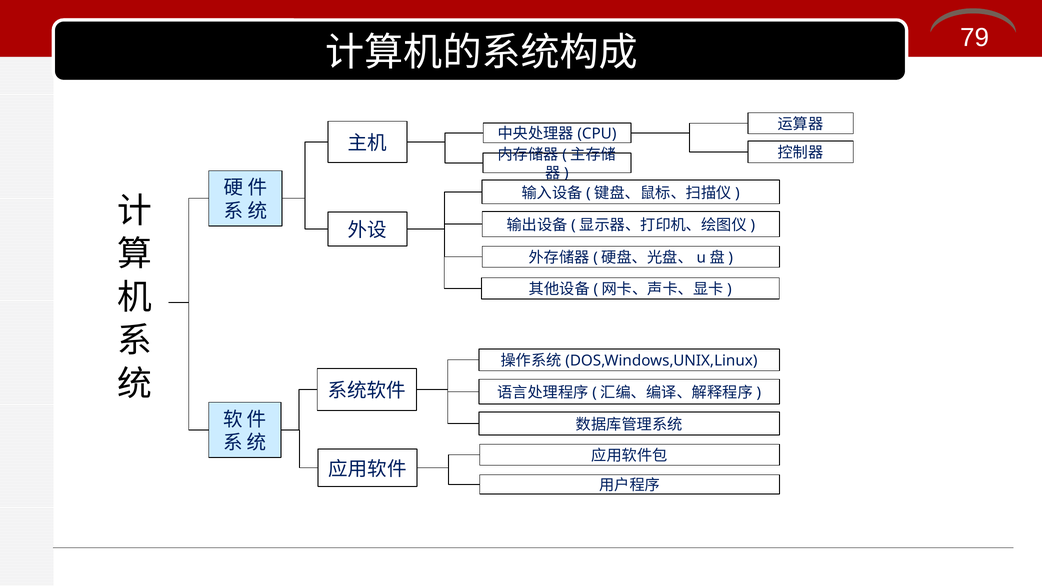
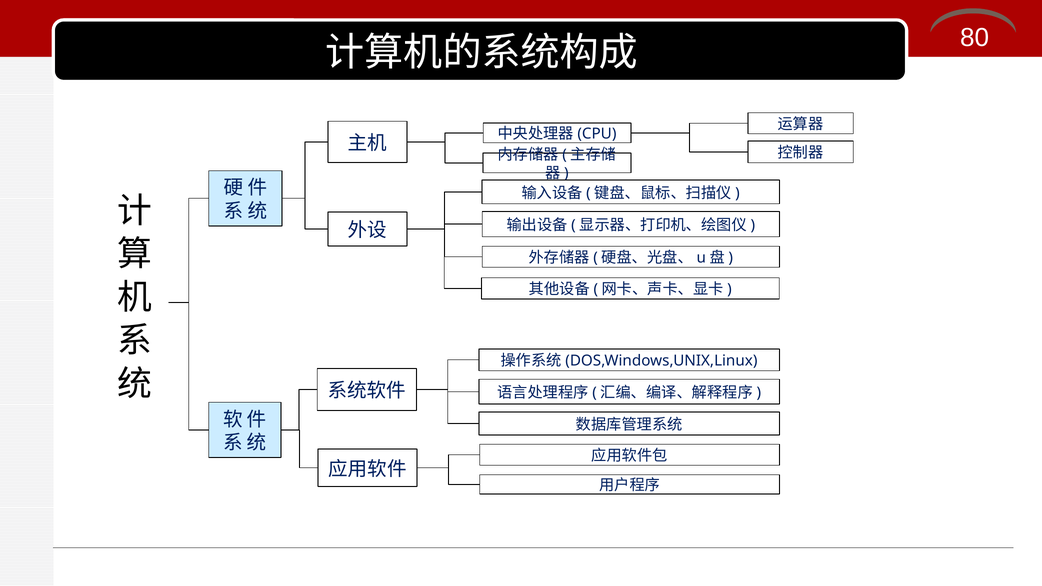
79: 79 -> 80
